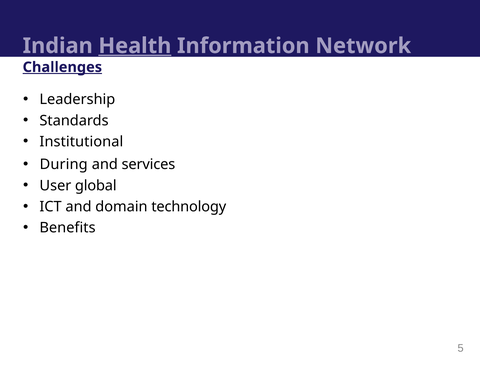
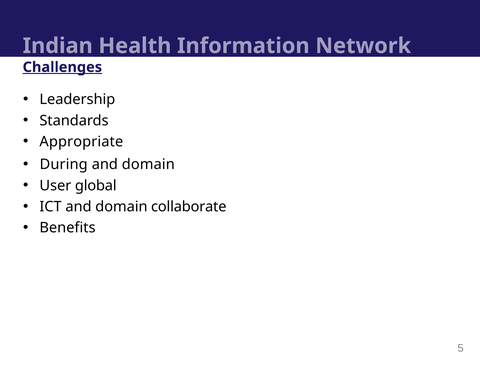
Health underline: present -> none
Institutional: Institutional -> Appropriate
services at (148, 164): services -> domain
technology: technology -> collaborate
